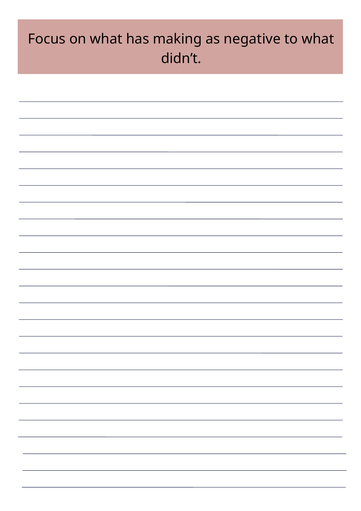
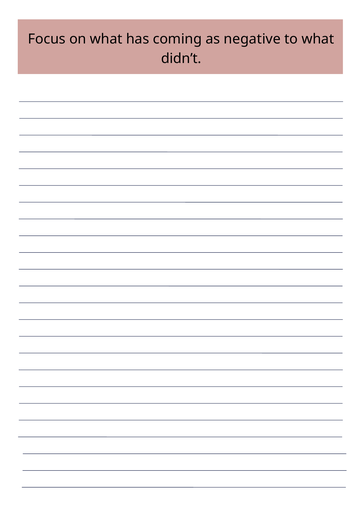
making: making -> coming
